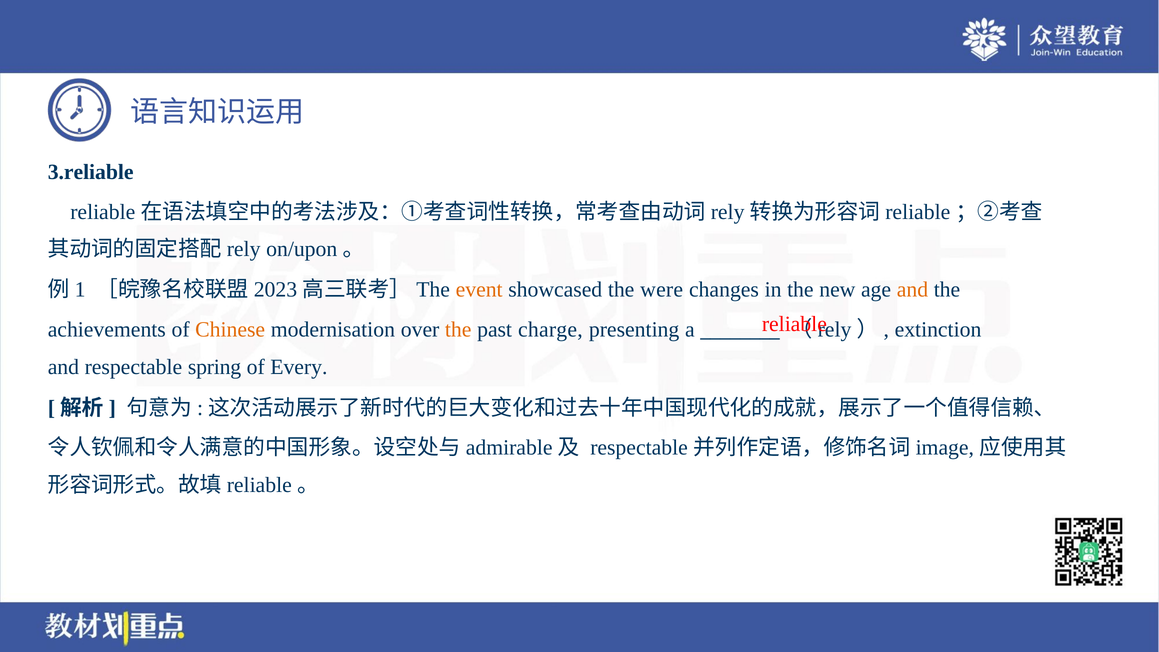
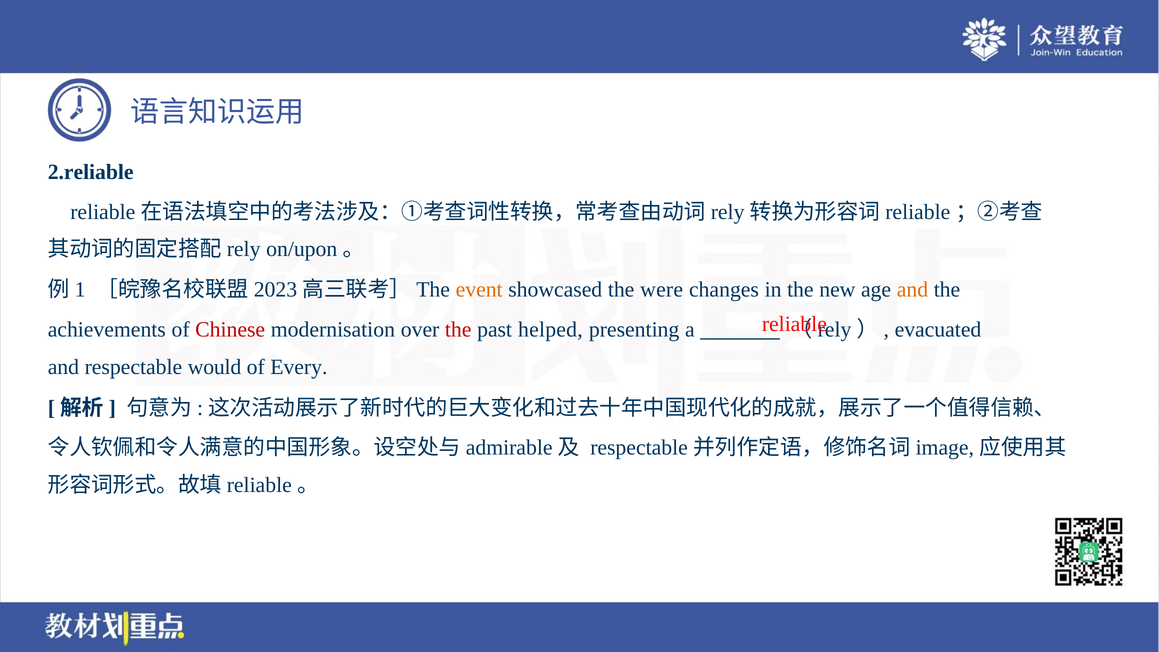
3.reliable: 3.reliable -> 2.reliable
Chinese colour: orange -> red
the at (458, 329) colour: orange -> red
charge: charge -> helped
extinction: extinction -> evacuated
spring: spring -> would
